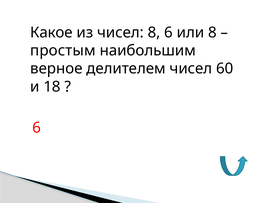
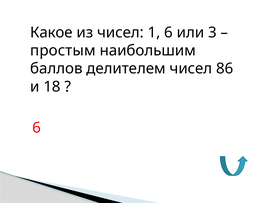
чисел 8: 8 -> 1
или 8: 8 -> 3
верное: верное -> баллов
60: 60 -> 86
